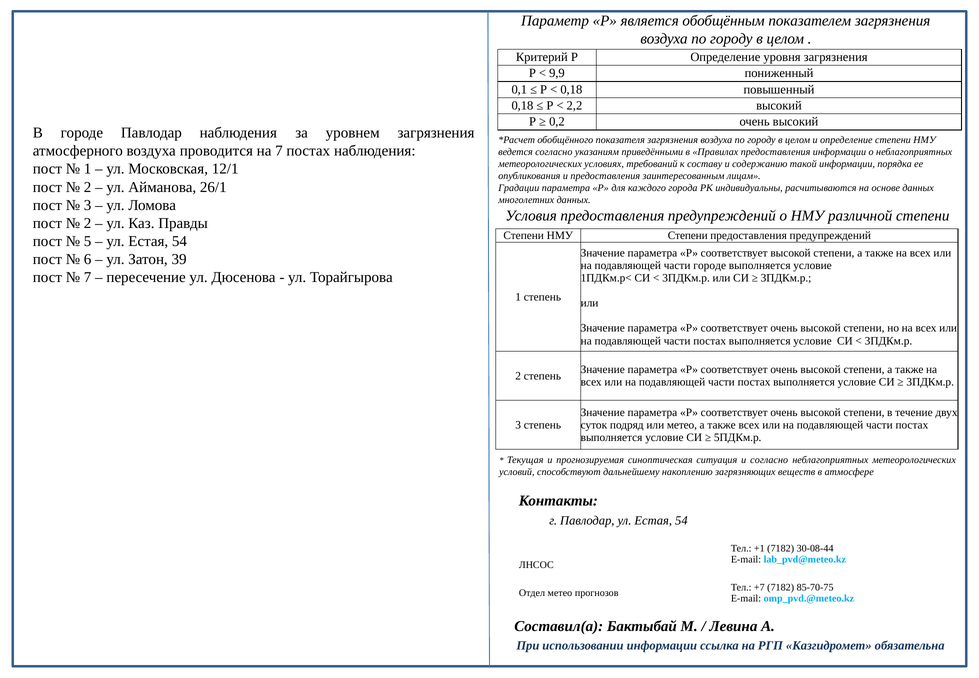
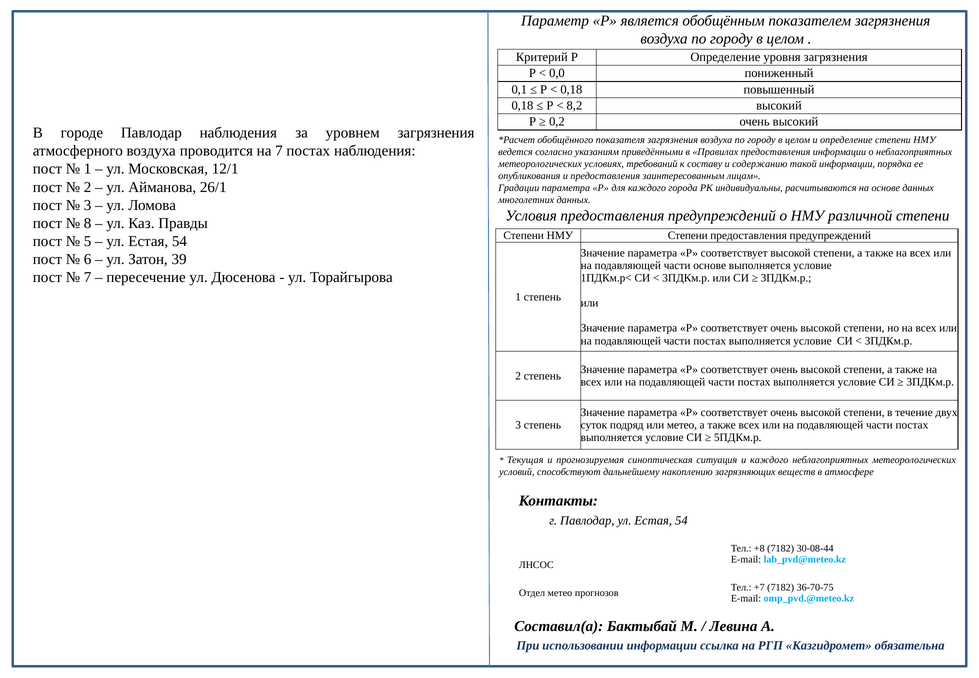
9,9: 9,9 -> 0,0
2,2: 2,2 -> 8,2
2 at (88, 223): 2 -> 8
части городе: городе -> основе
и согласно: согласно -> каждого
+1: +1 -> +8
85-70-75: 85-70-75 -> 36-70-75
